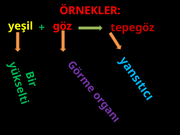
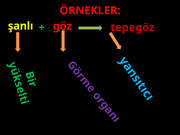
yeşil: yeşil -> şanlı
